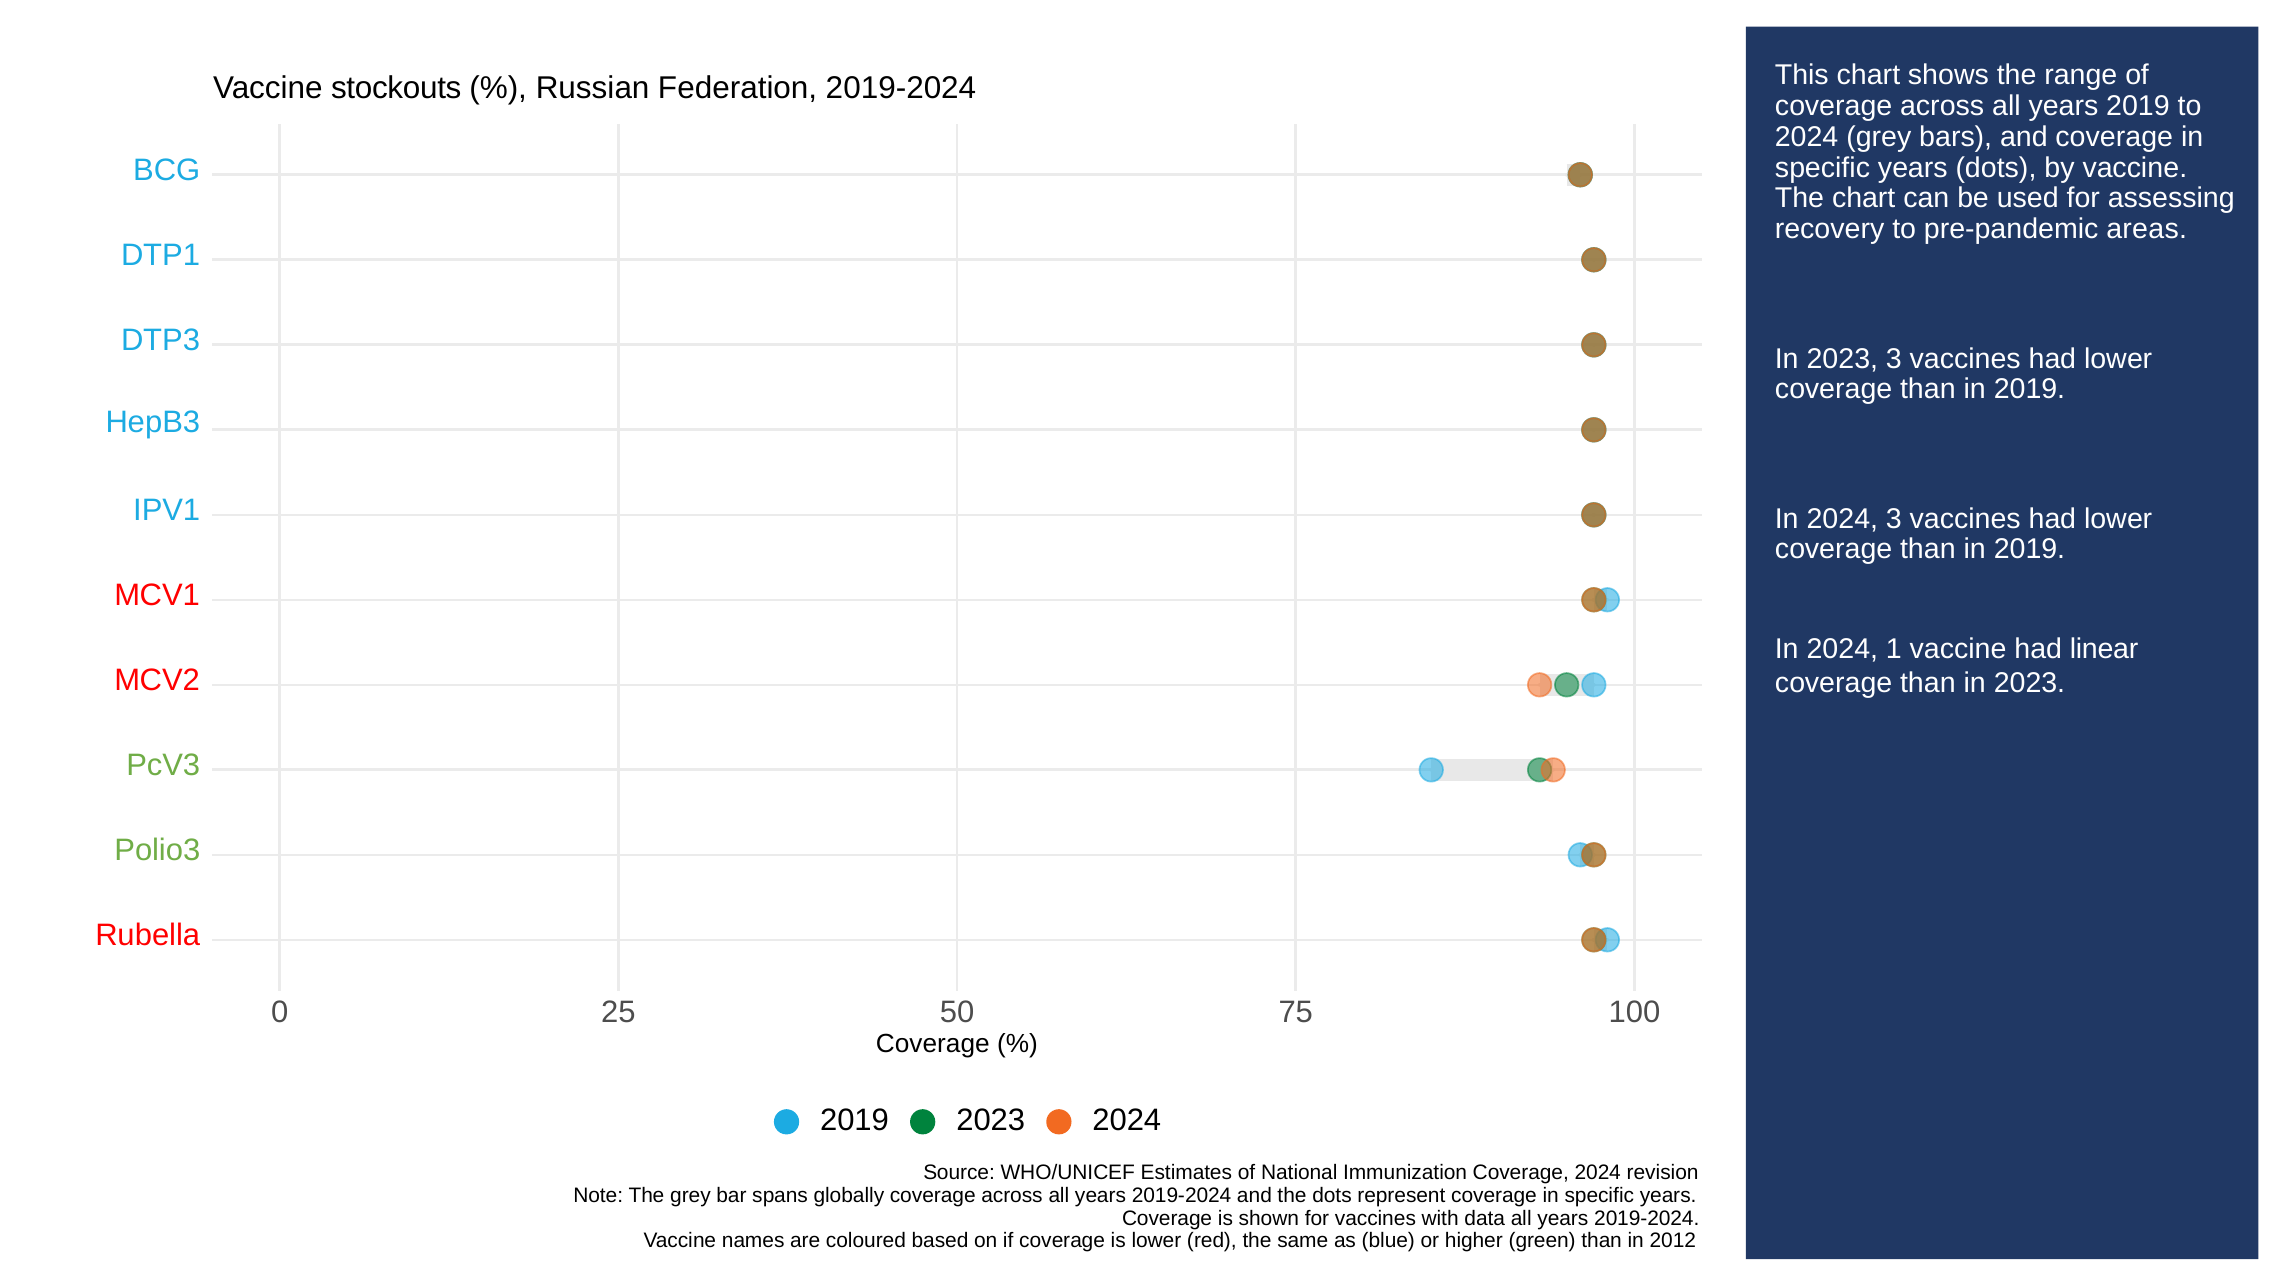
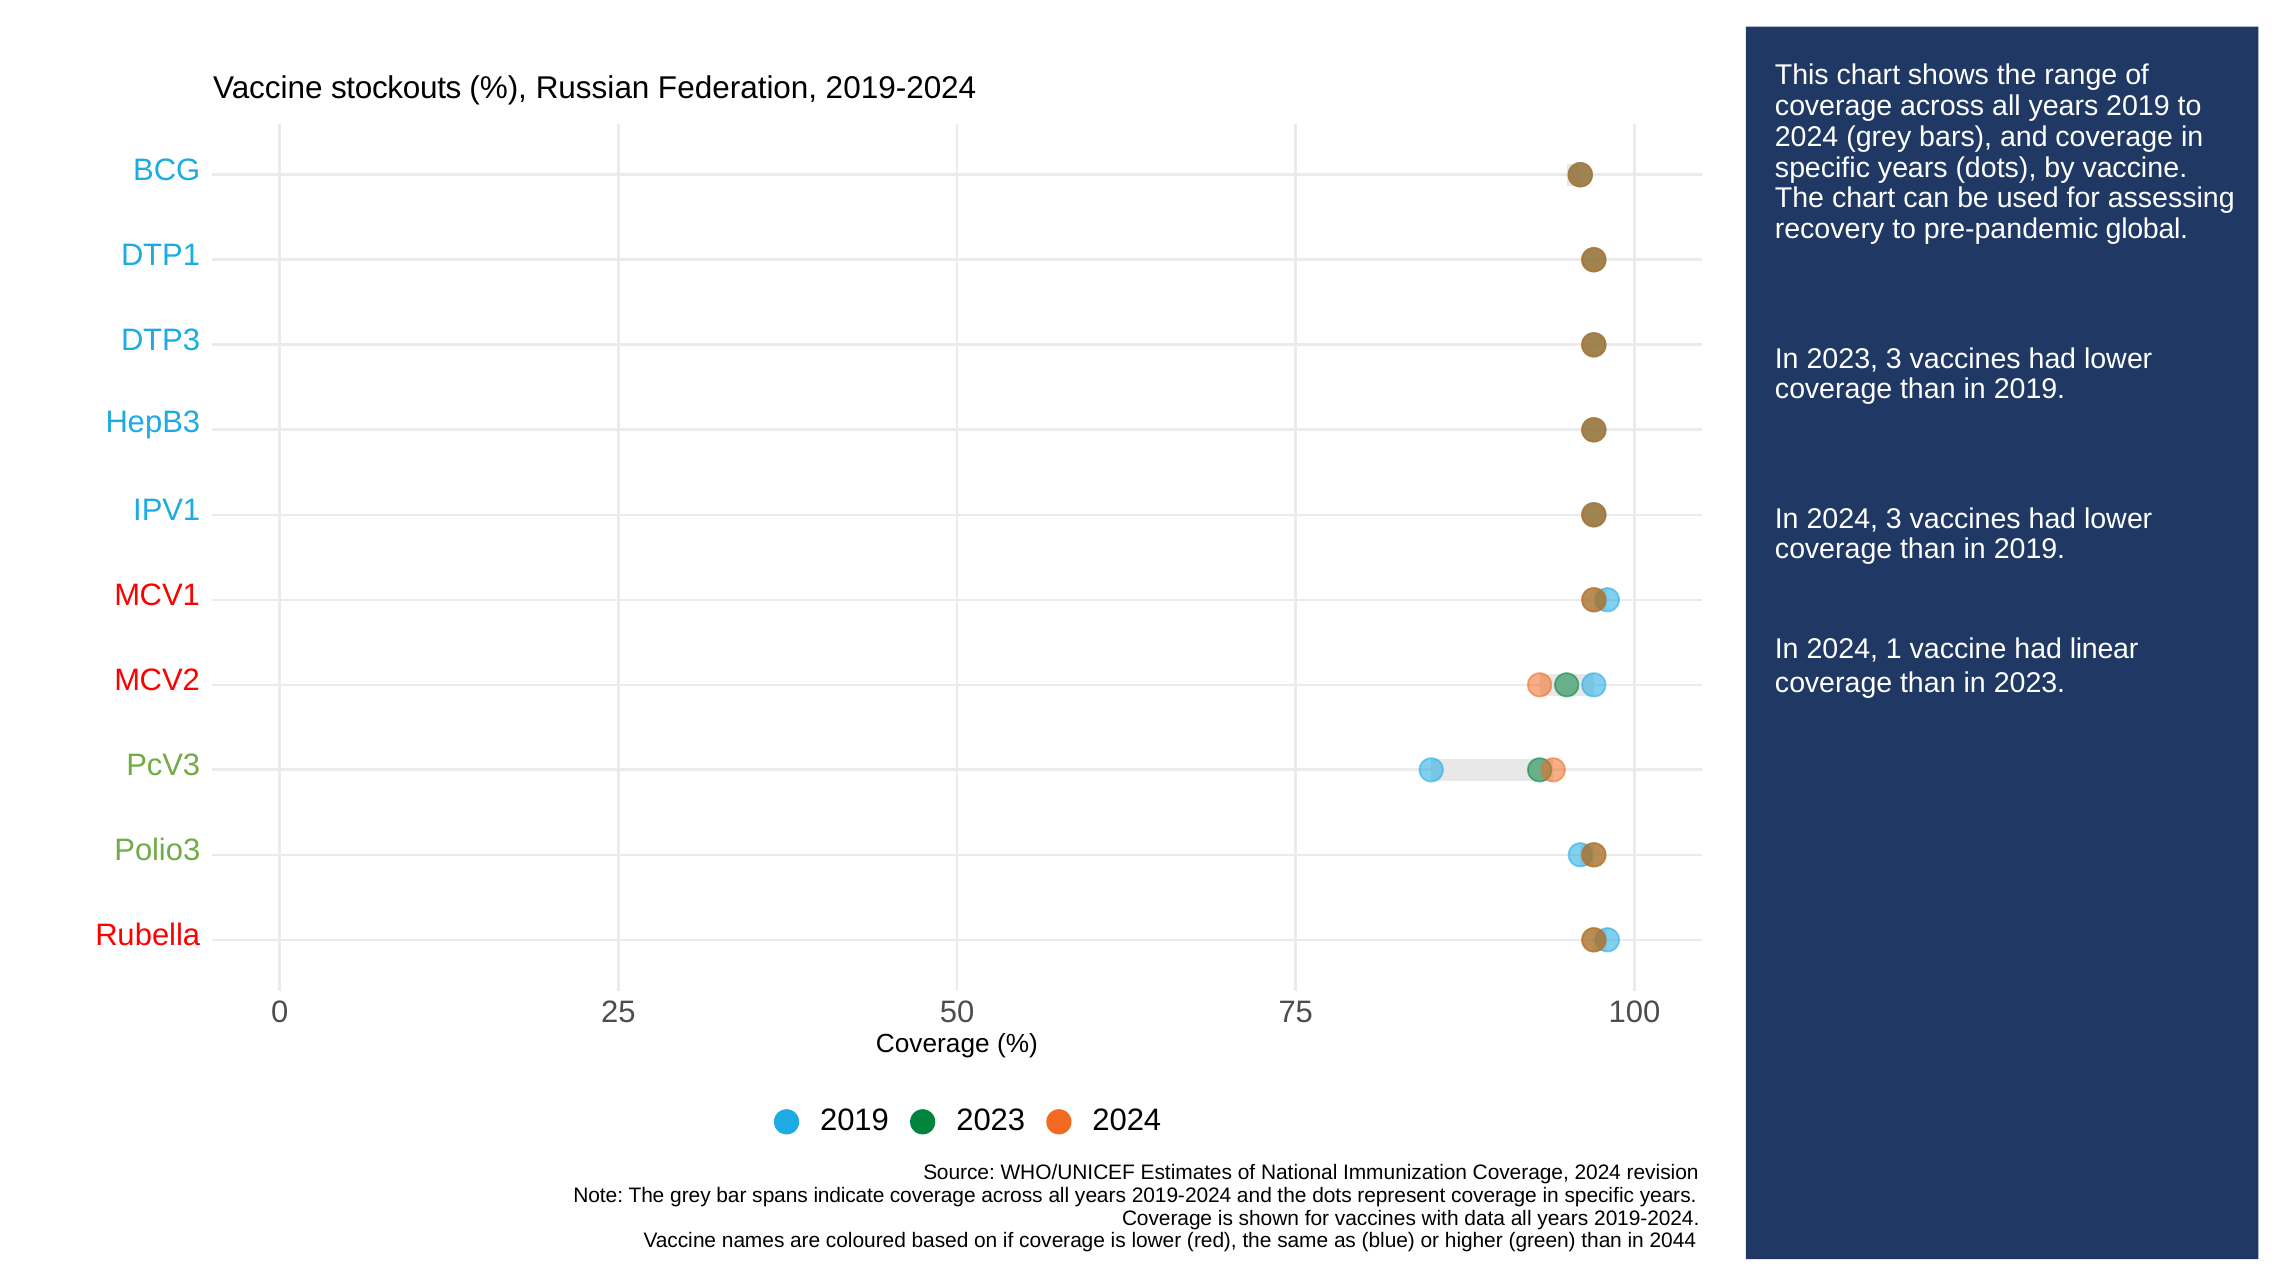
areas: areas -> global
globally: globally -> indicate
2012: 2012 -> 2044
